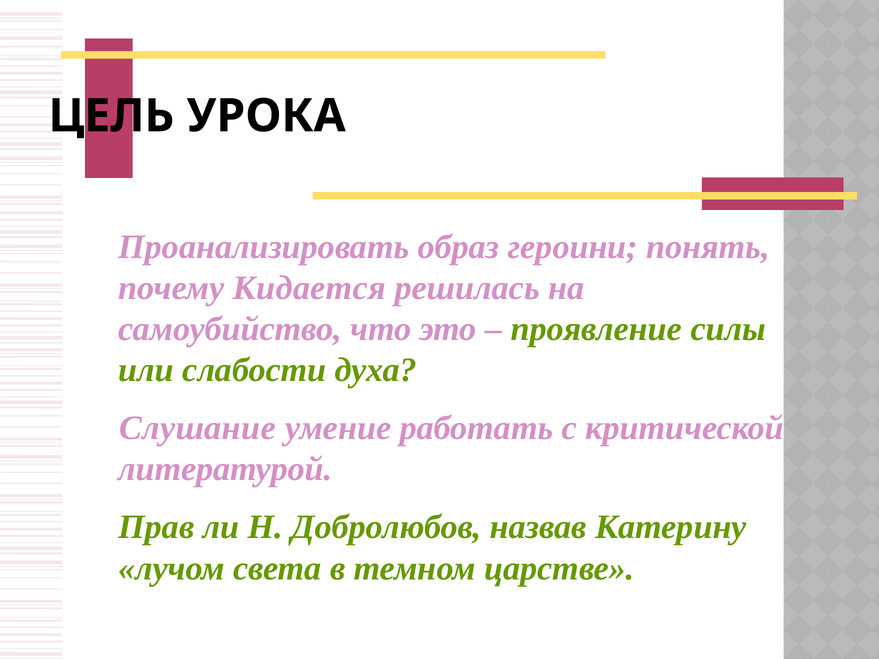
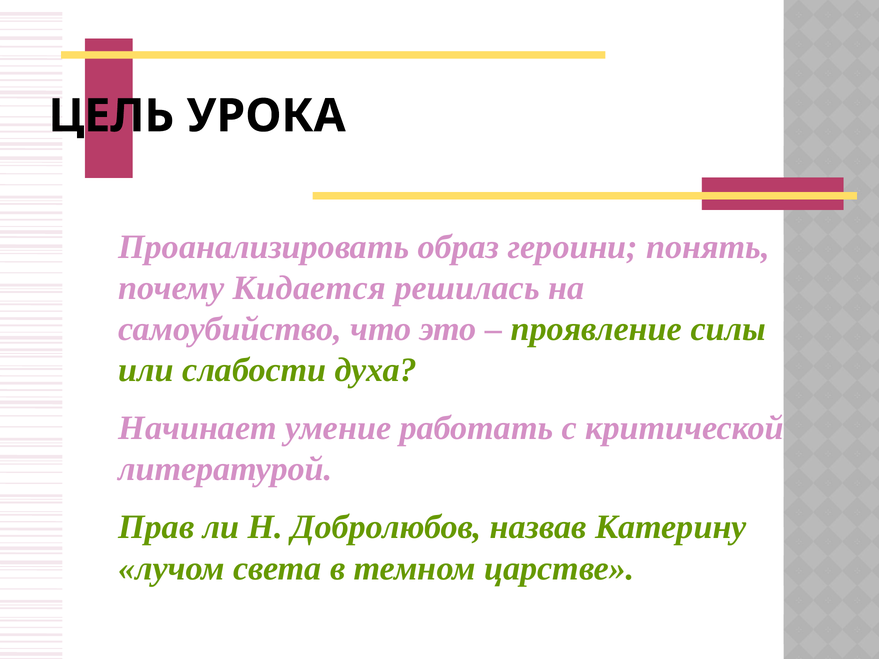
Слушание: Слушание -> Начинает
